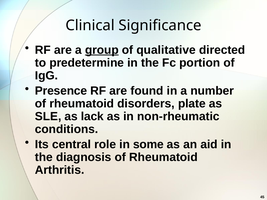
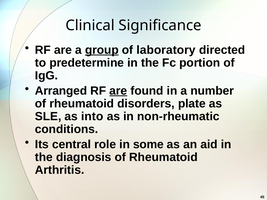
qualitative: qualitative -> laboratory
Presence: Presence -> Arranged
are at (118, 91) underline: none -> present
lack: lack -> into
